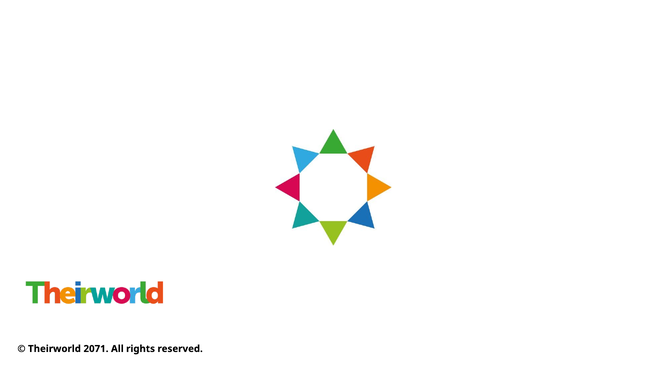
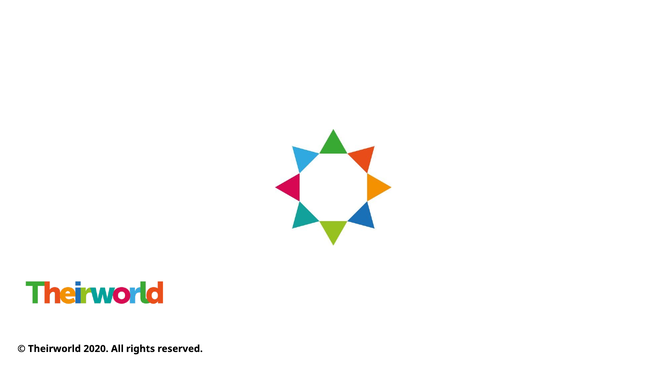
2071: 2071 -> 2020
